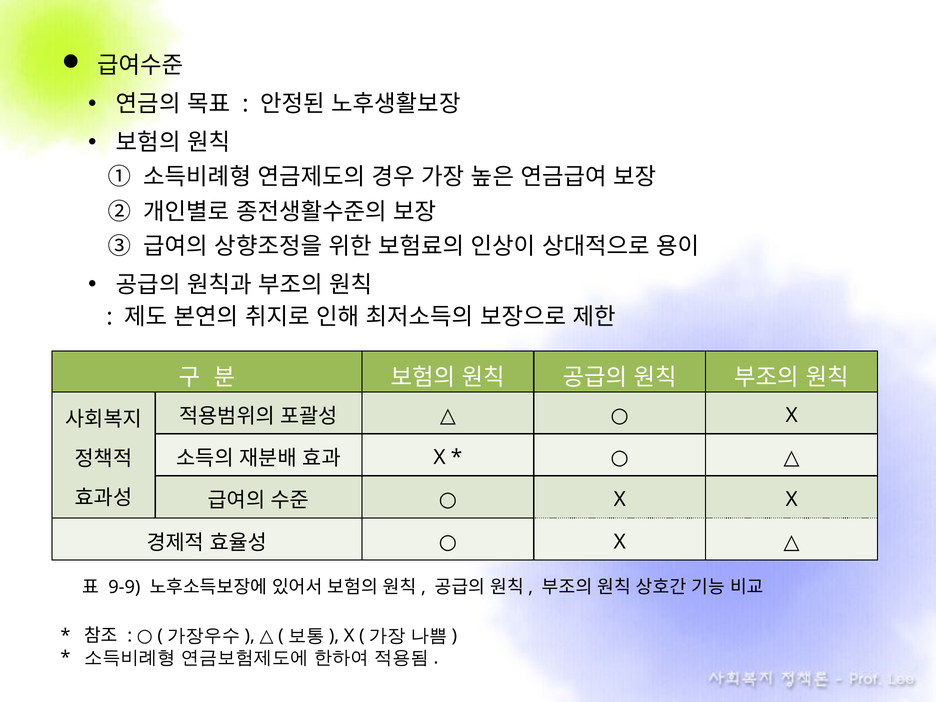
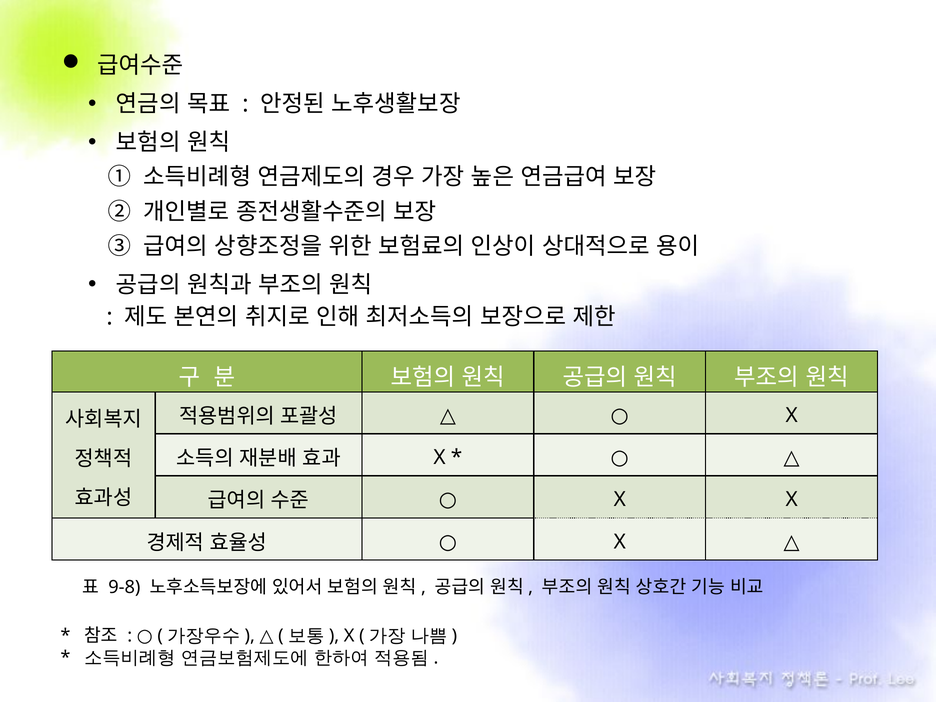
9-9: 9-9 -> 9-8
